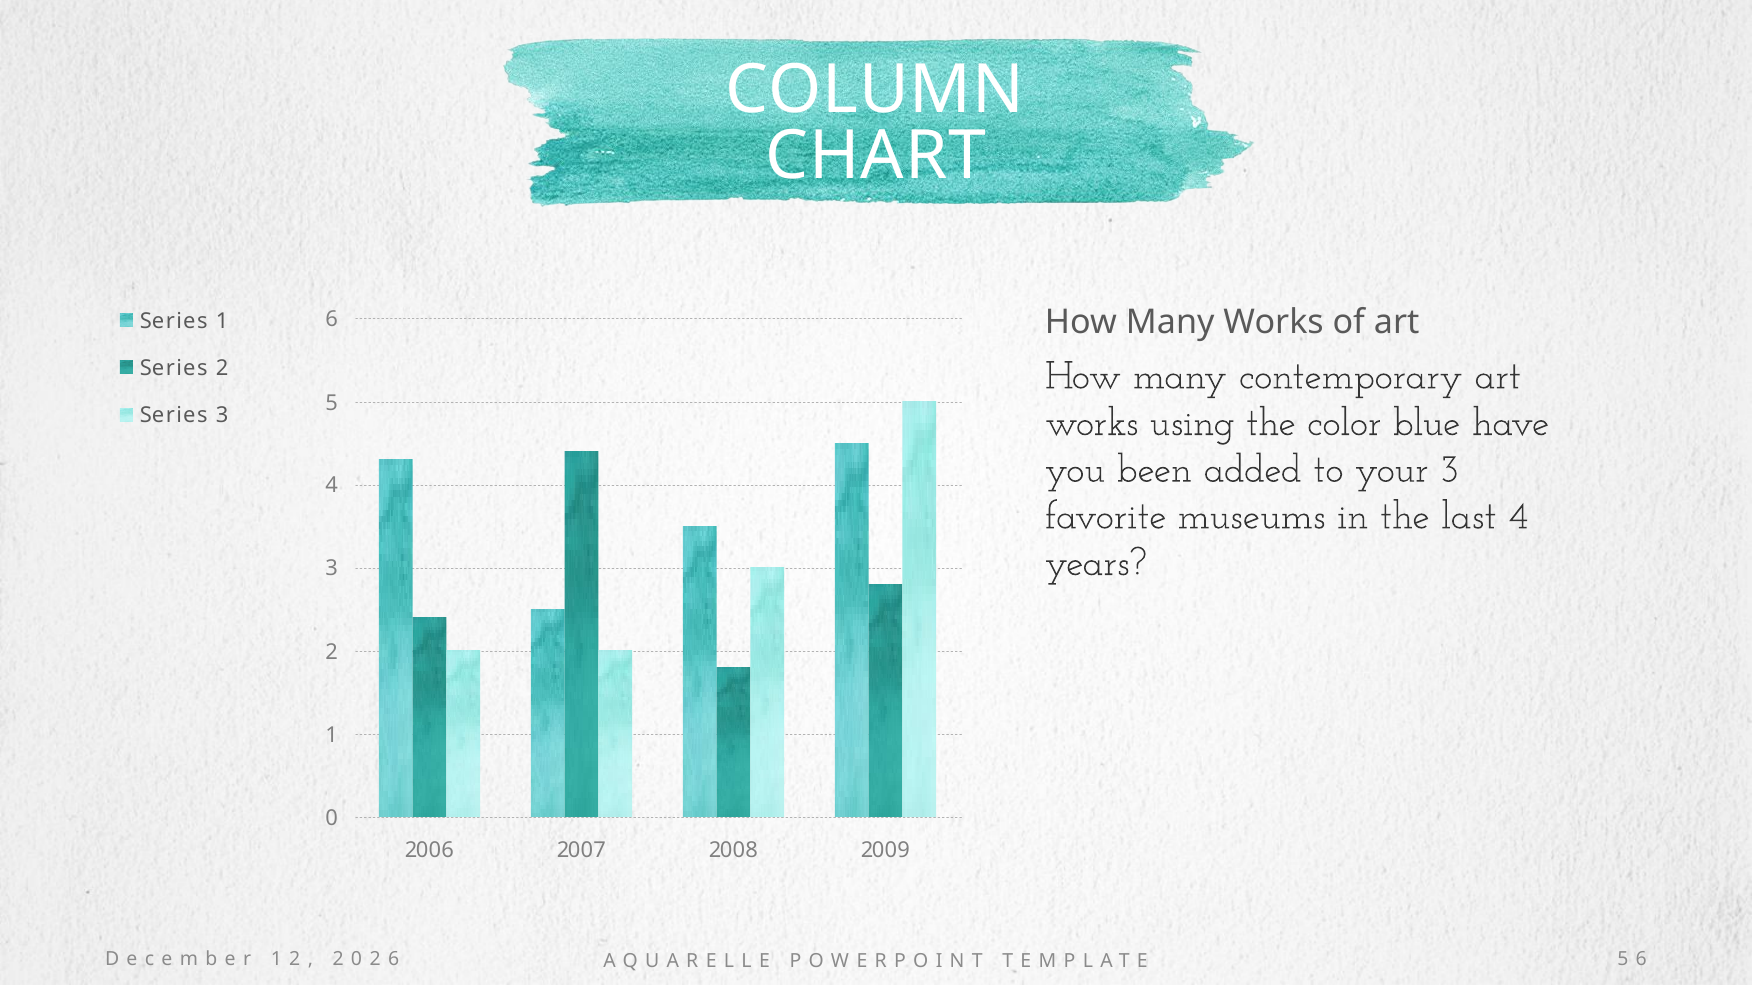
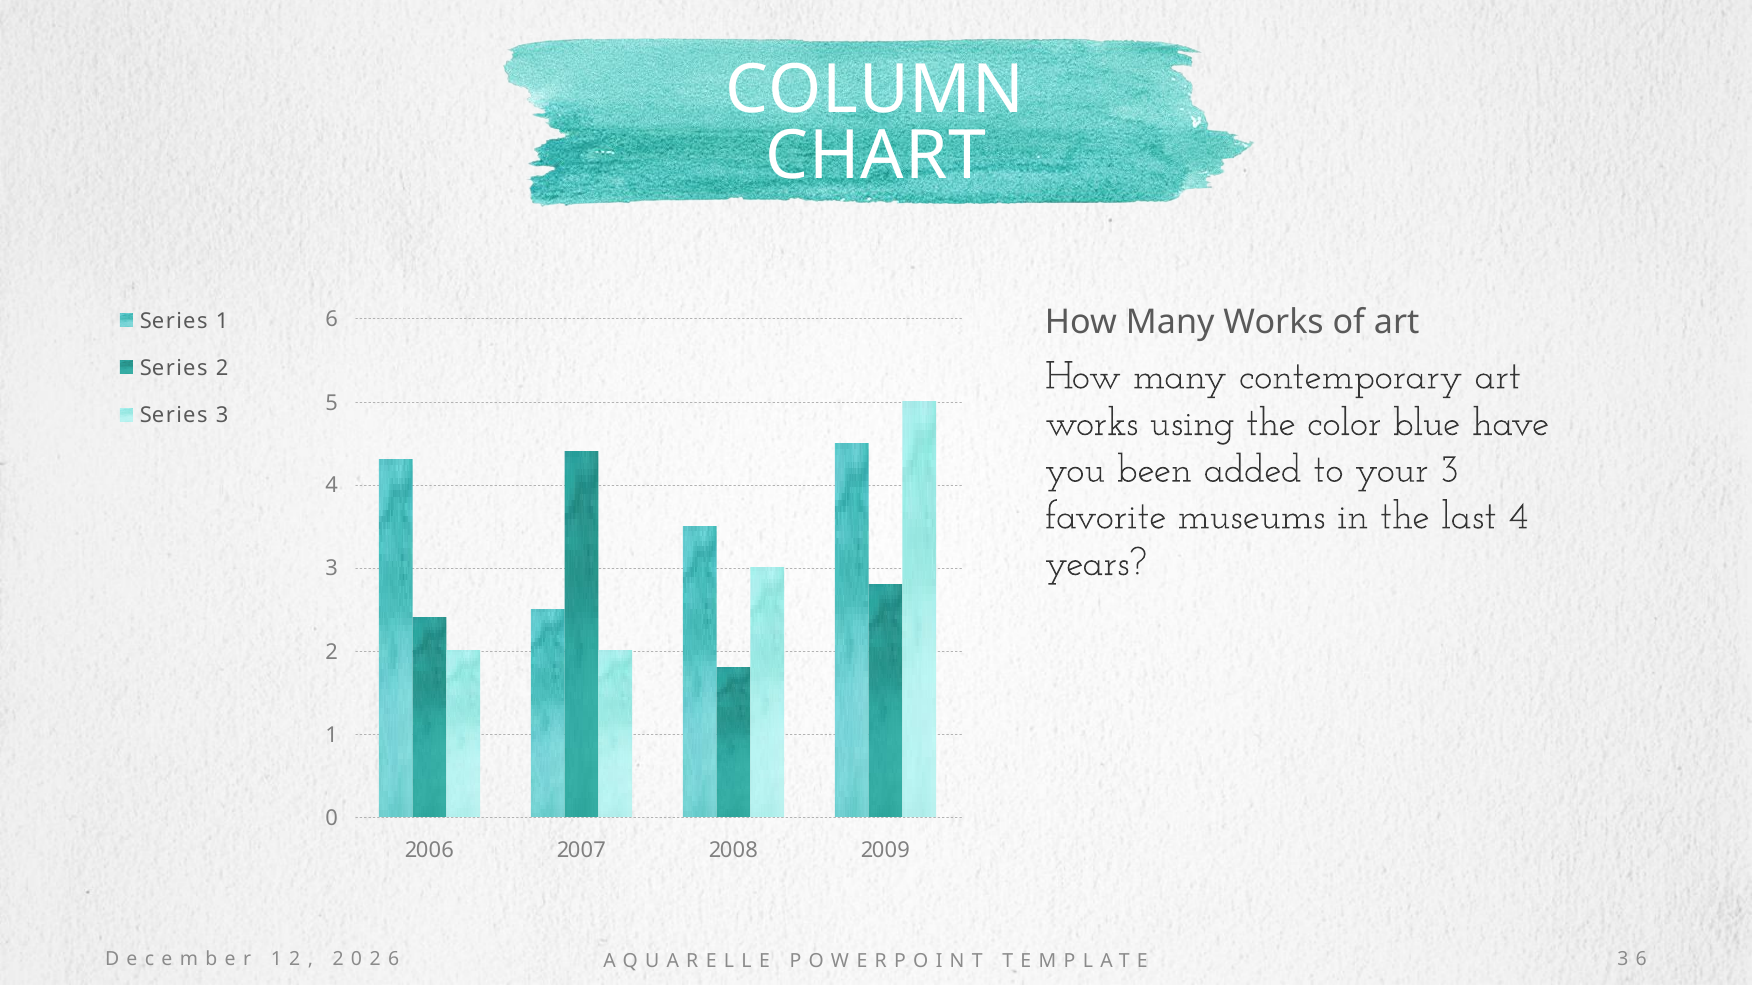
5 at (1623, 960): 5 -> 3
